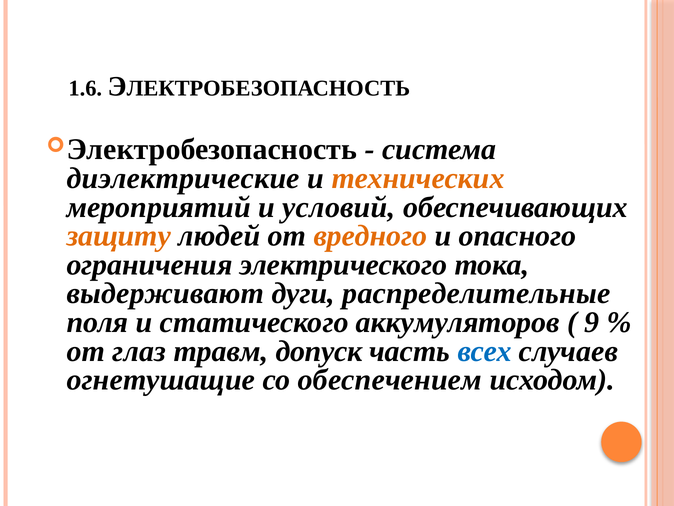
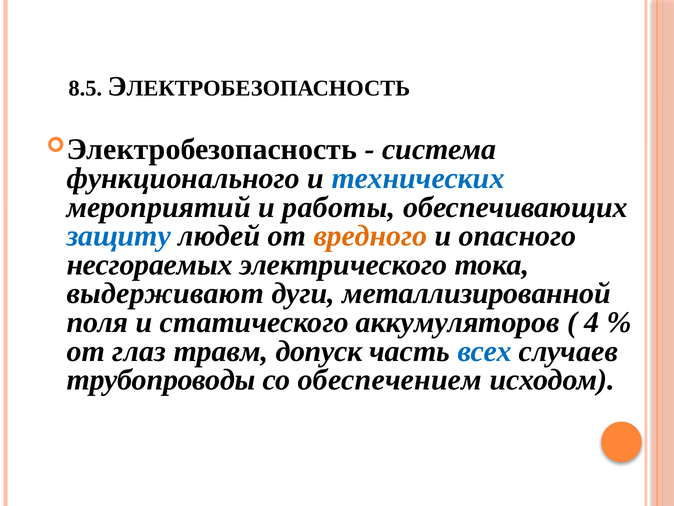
1.6: 1.6 -> 8.5
диэлектрические: диэлектрические -> функционального
технических colour: orange -> blue
условий: условий -> работы
защиту colour: orange -> blue
ограничения: ограничения -> несгораемых
распределительные: распределительные -> металлизированной
9: 9 -> 4
огнетушащие: огнетушащие -> трубопроводы
